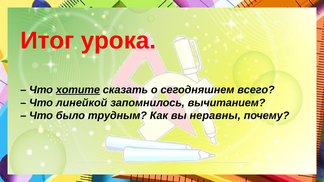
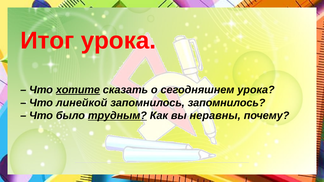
сегодняшнем всего: всего -> урока
запомнилось вычитанием: вычитанием -> запомнилось
трудным underline: none -> present
